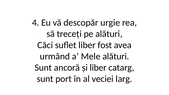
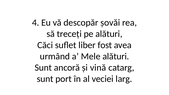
urgie: urgie -> șovăi
și liber: liber -> vină
